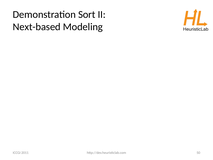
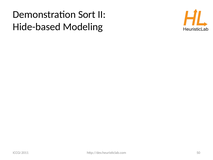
Next-based: Next-based -> Hide-based
